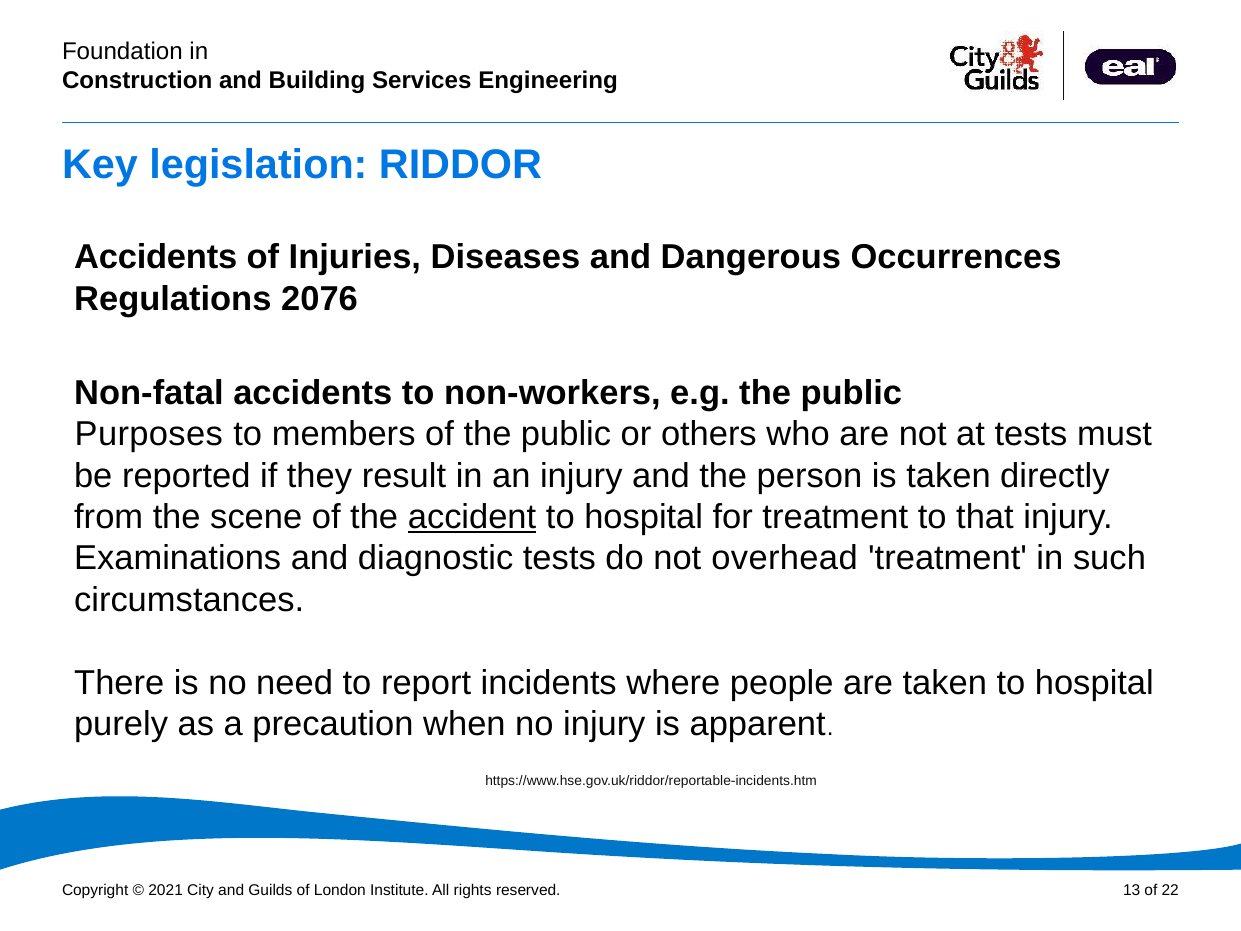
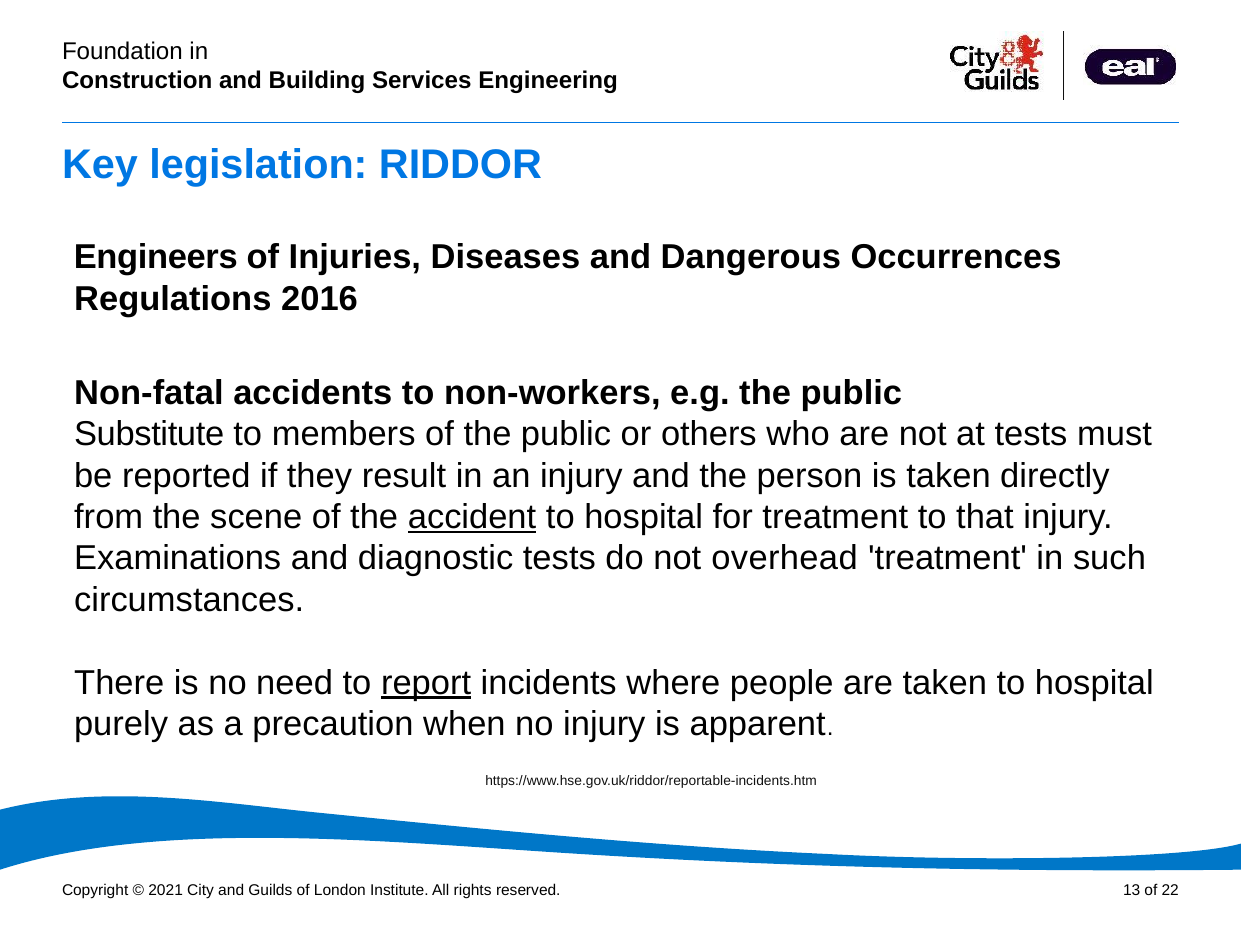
Accidents at (156, 257): Accidents -> Engineers
2076: 2076 -> 2016
Purposes: Purposes -> Substitute
report underline: none -> present
